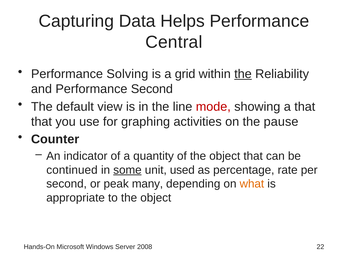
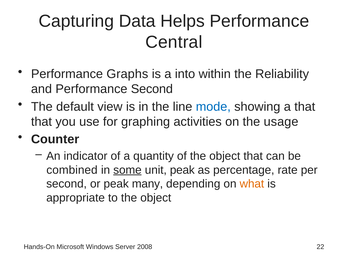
Solving: Solving -> Graphs
grid: grid -> into
the at (243, 74) underline: present -> none
mode colour: red -> blue
pause: pause -> usage
continued: continued -> combined
unit used: used -> peak
